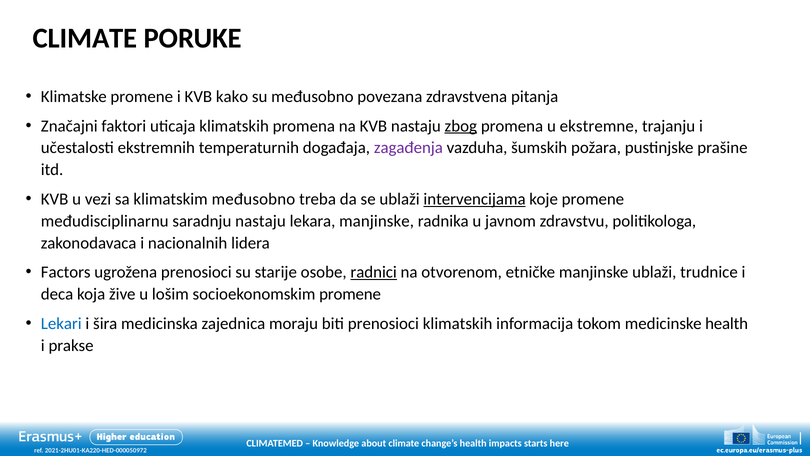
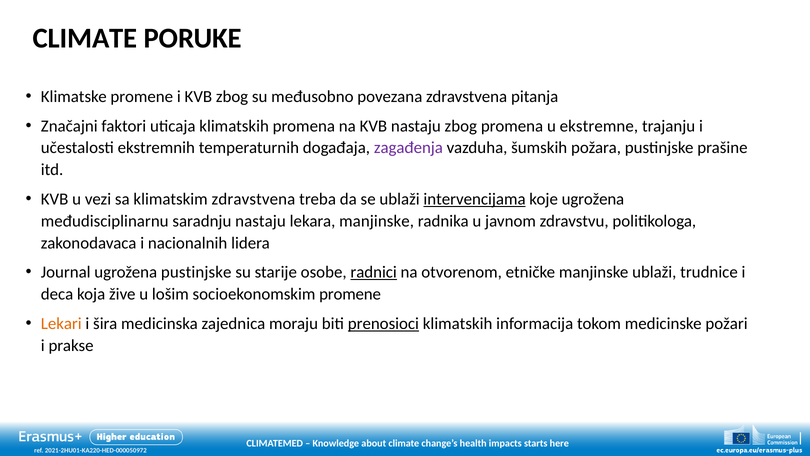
KVB kako: kako -> zbog
zbog at (461, 126) underline: present -> none
klimatskim međusobno: međusobno -> zdravstvena
koje promene: promene -> ugrožena
Factors: Factors -> Journal
ugrožena prenosioci: prenosioci -> pustinjske
Lekari colour: blue -> orange
prenosioci at (383, 323) underline: none -> present
medicinske health: health -> požari
